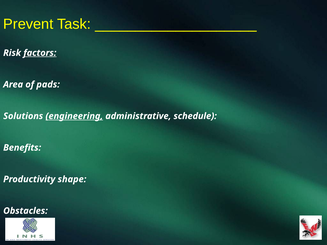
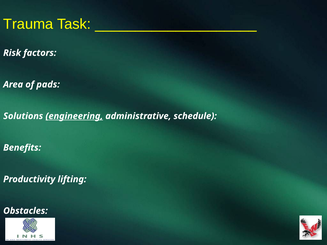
Prevent: Prevent -> Trauma
factors underline: present -> none
shape: shape -> lifting
